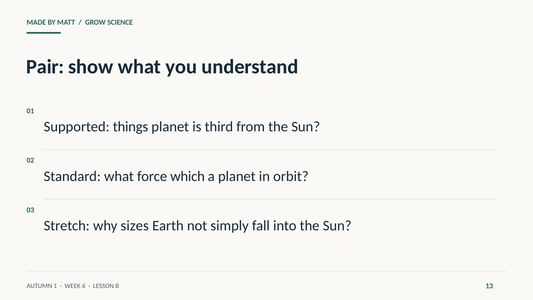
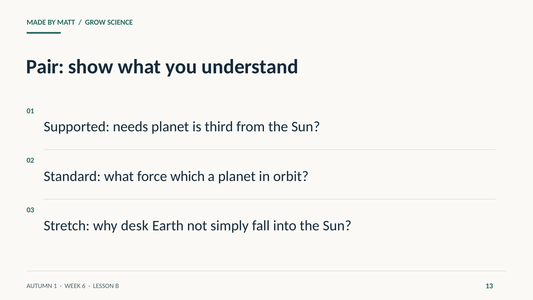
things: things -> needs
sizes: sizes -> desk
